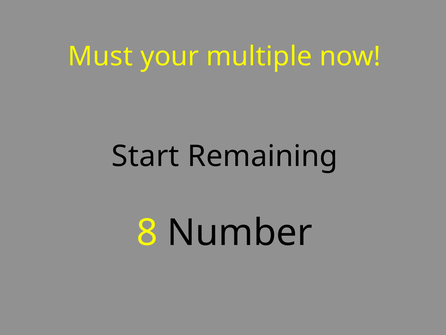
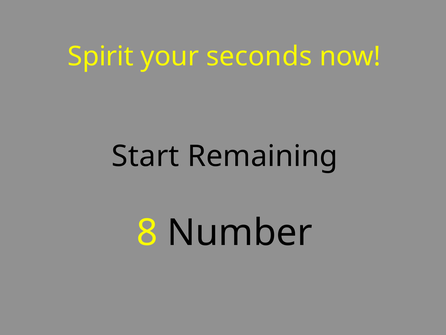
Must: Must -> Spirit
multiple: multiple -> seconds
